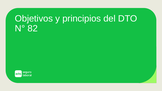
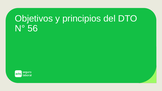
82: 82 -> 56
